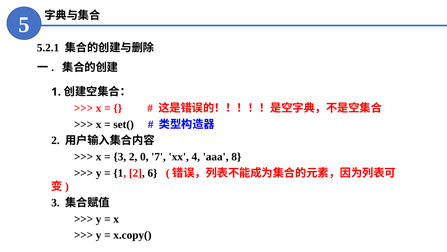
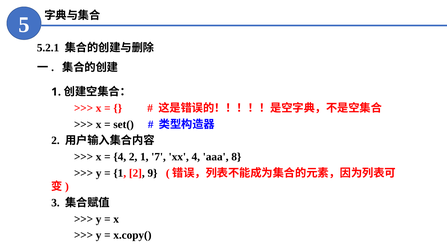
3 at (120, 156): 3 -> 4
2 0: 0 -> 1
6: 6 -> 9
